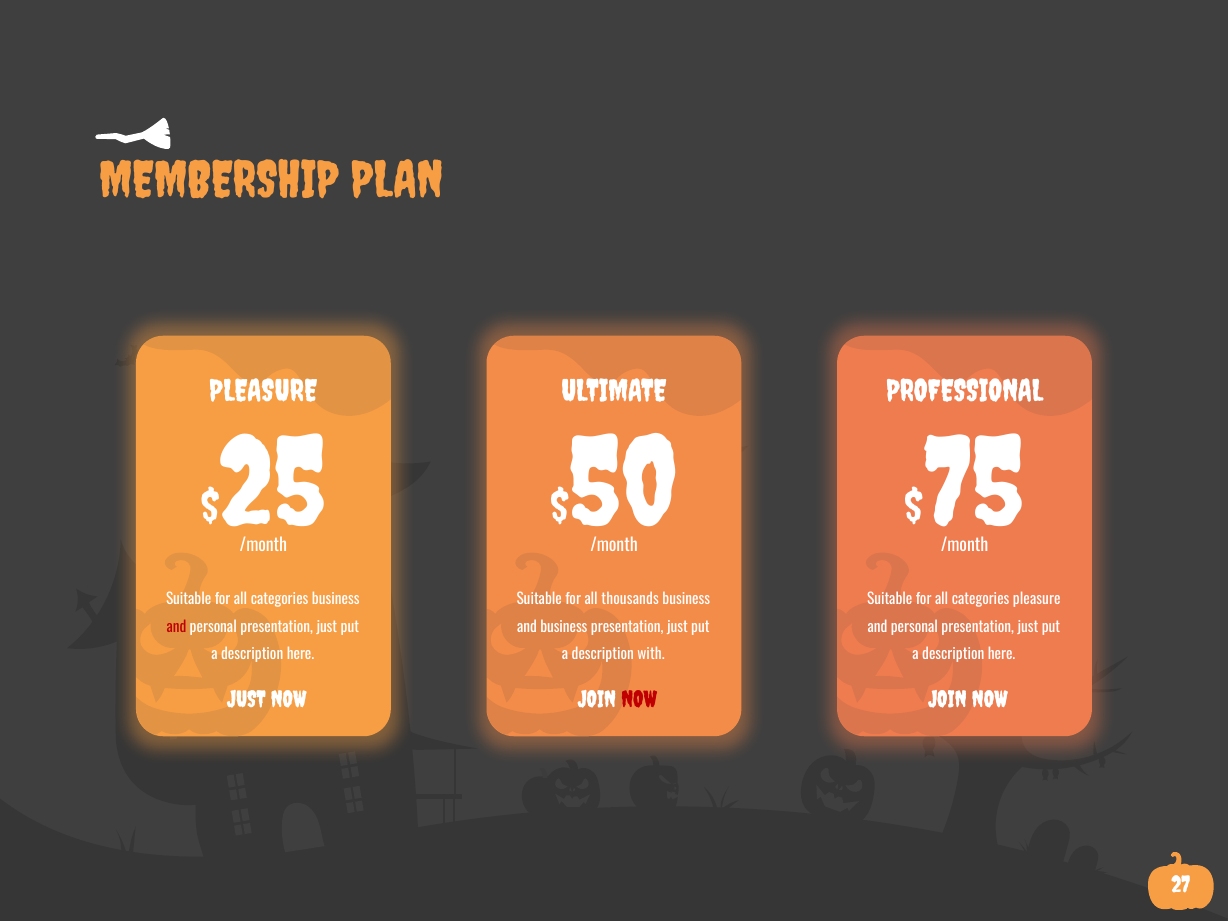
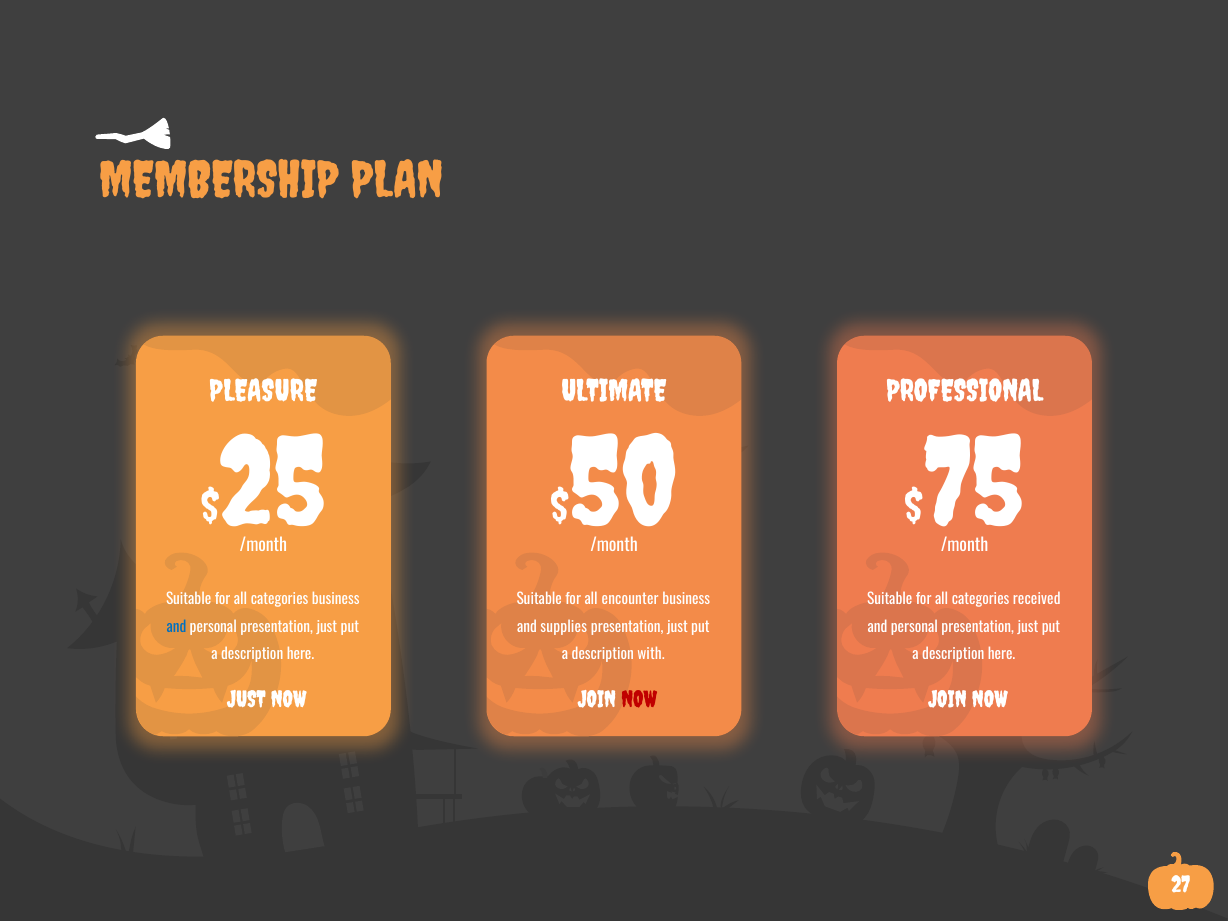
thousands: thousands -> encounter
categories pleasure: pleasure -> received
and at (176, 627) colour: red -> blue
and business: business -> supplies
